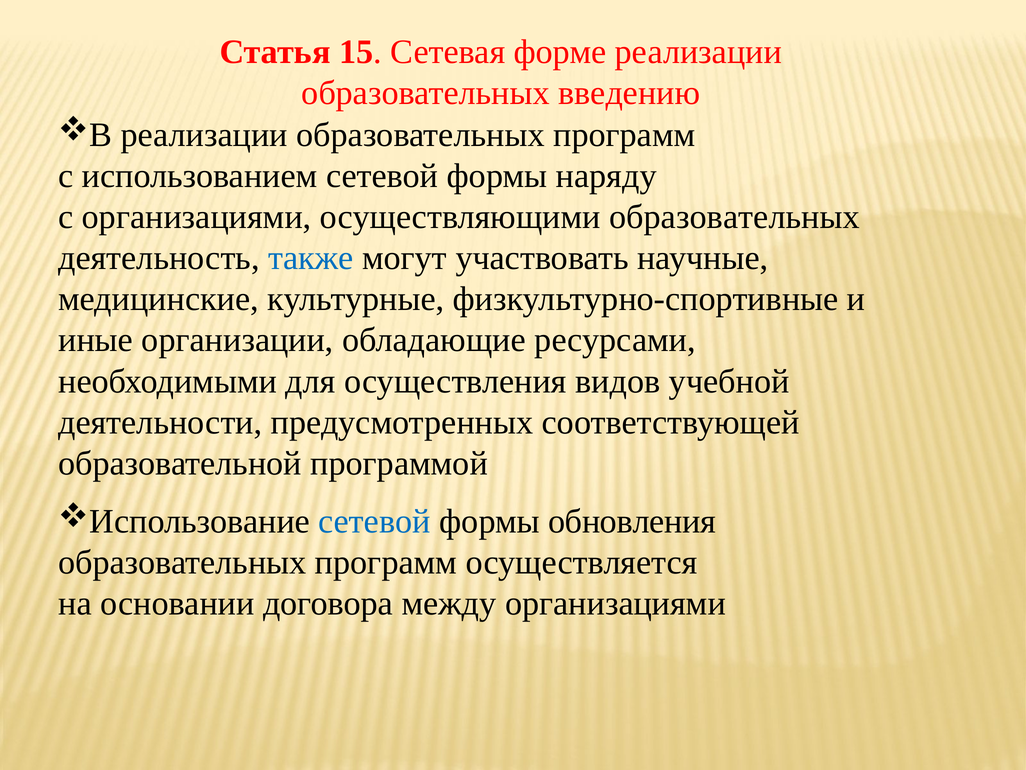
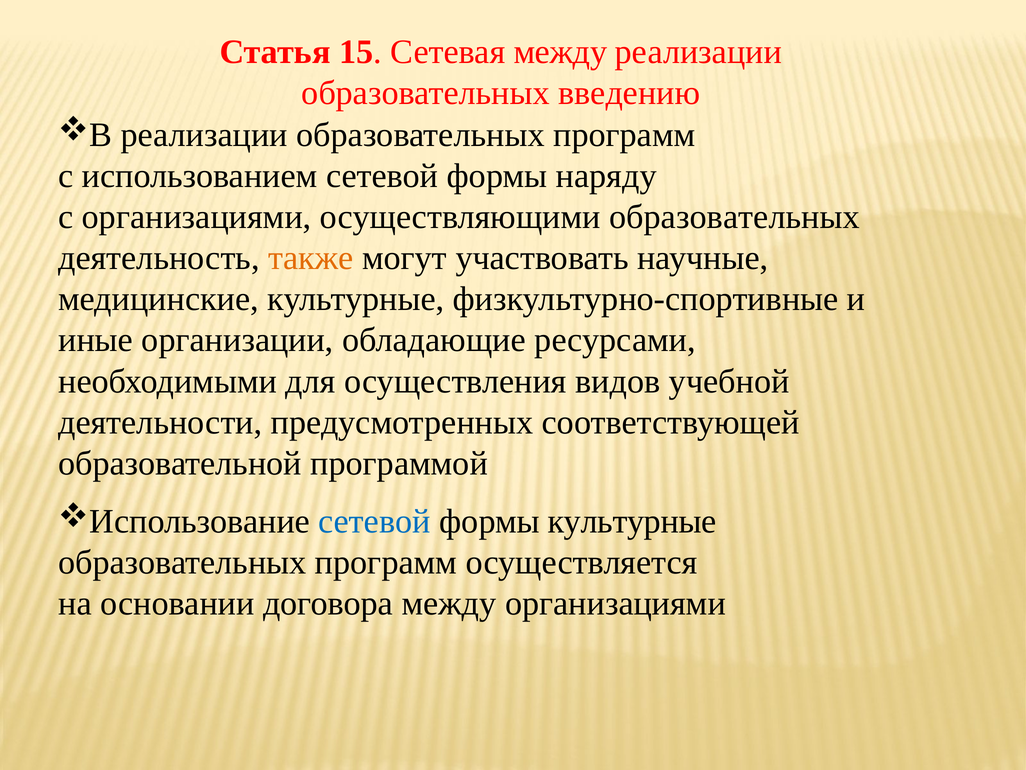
Сетевая форме: форме -> между
также colour: blue -> orange
формы обновления: обновления -> культурные
